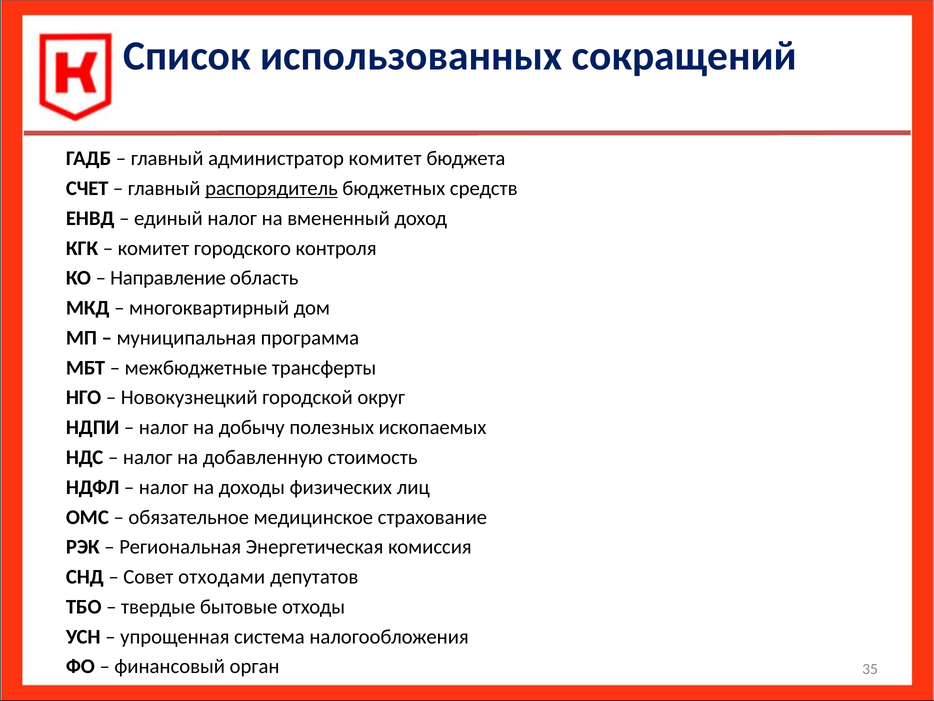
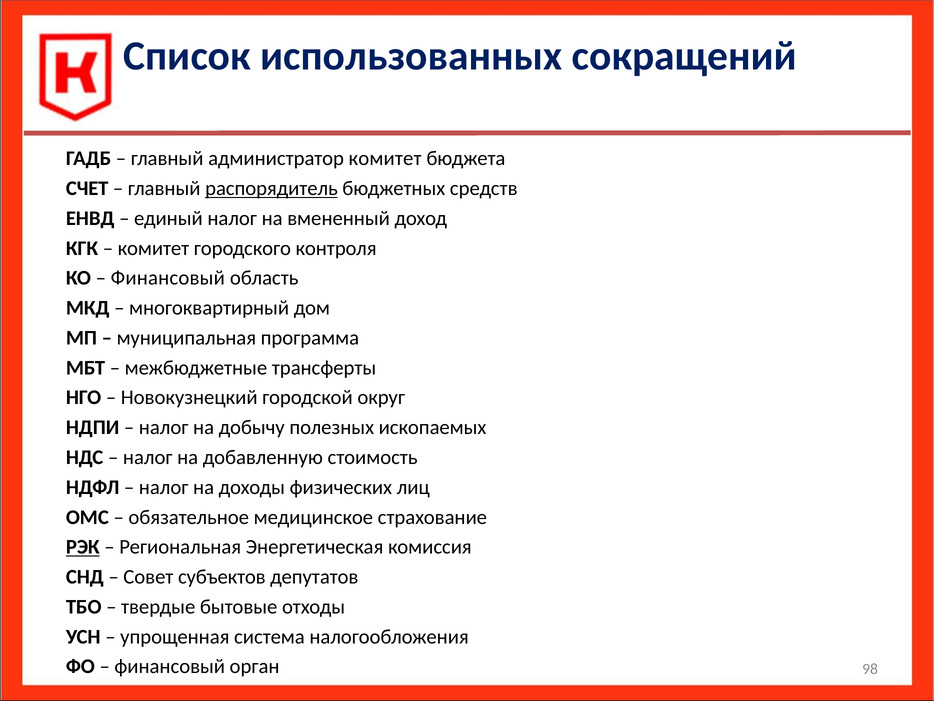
Направление at (168, 278): Направление -> Финансовый
РЭК underline: none -> present
отходами: отходами -> субъектов
35: 35 -> 98
